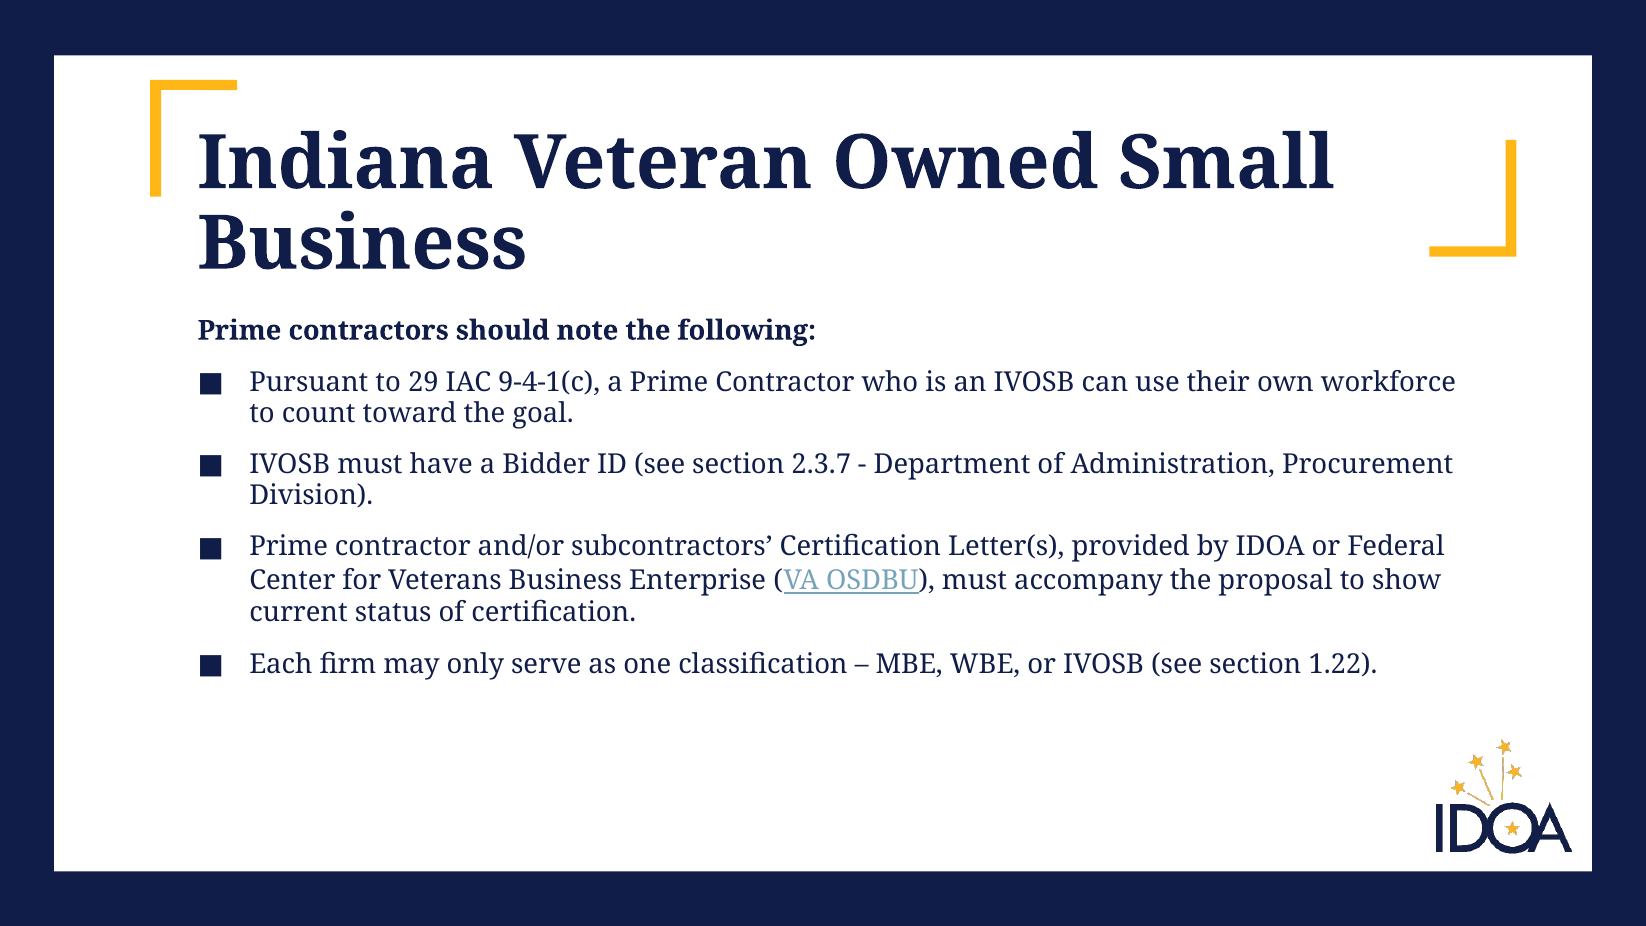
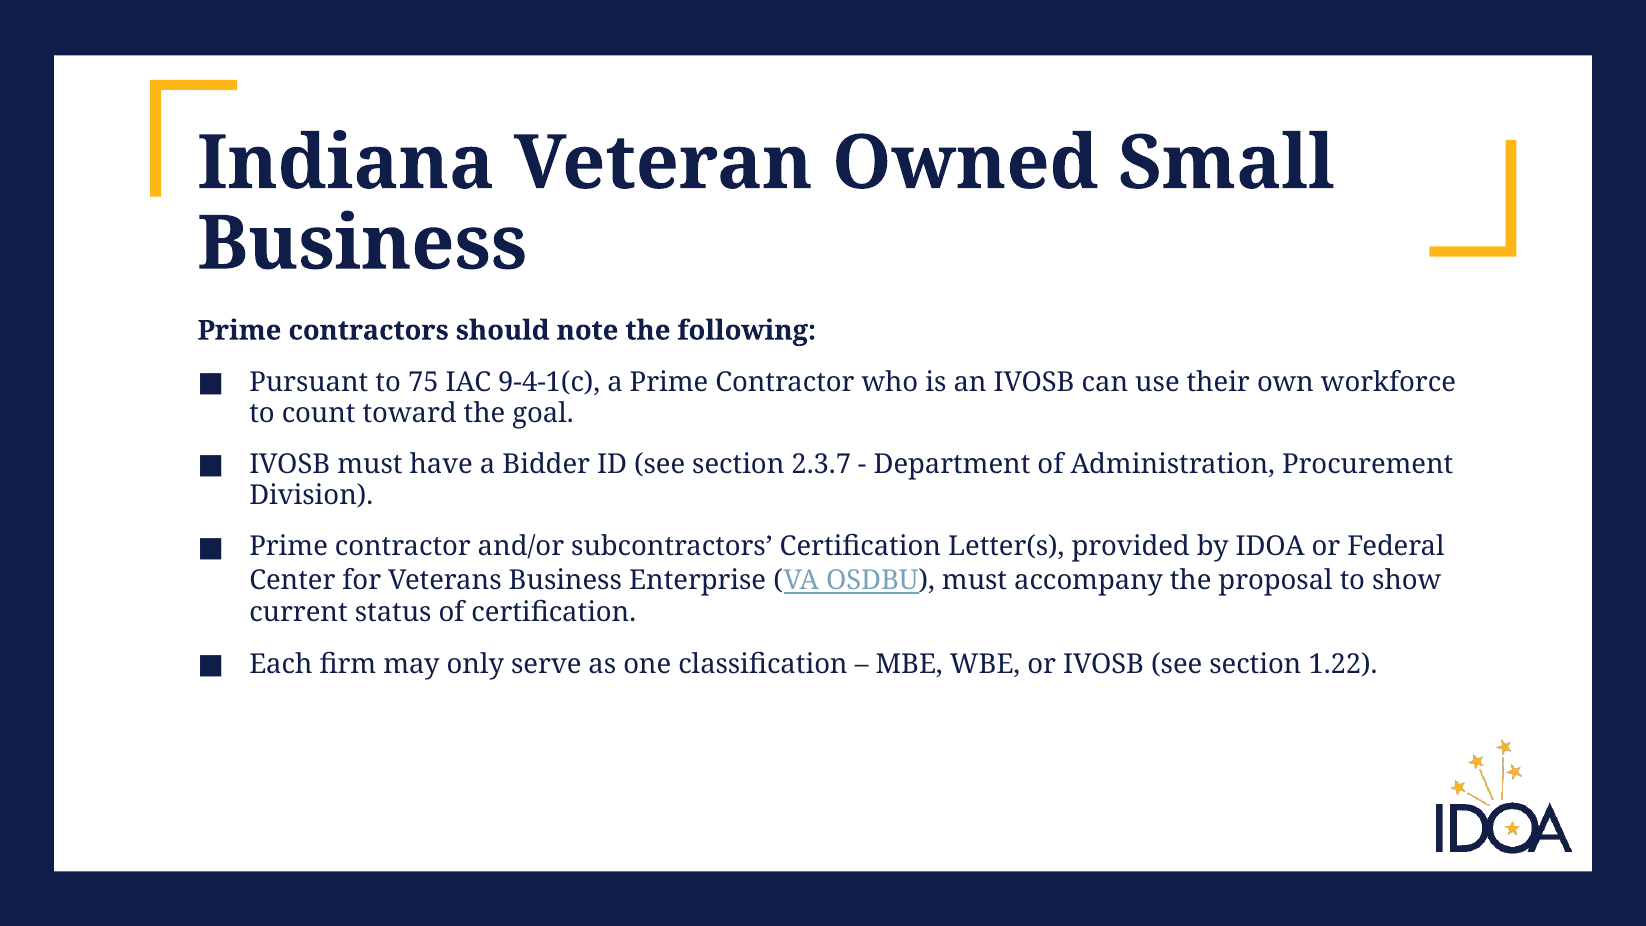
29: 29 -> 75
